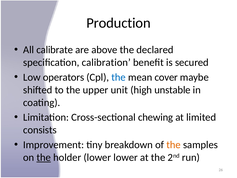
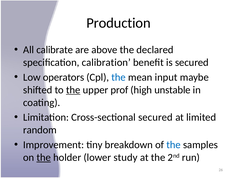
cover: cover -> input
the at (73, 90) underline: none -> present
unit: unit -> prof
Cross-sectional chewing: chewing -> secured
consists: consists -> random
the at (173, 145) colour: orange -> blue
lower lower: lower -> study
